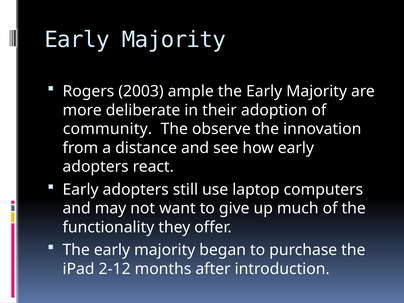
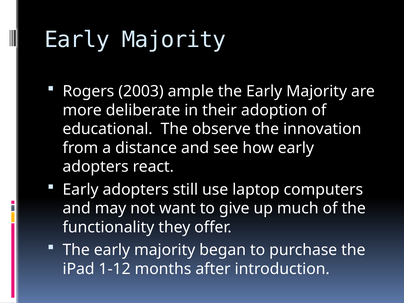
community: community -> educational
2-12: 2-12 -> 1-12
